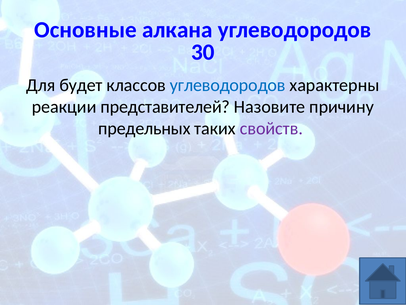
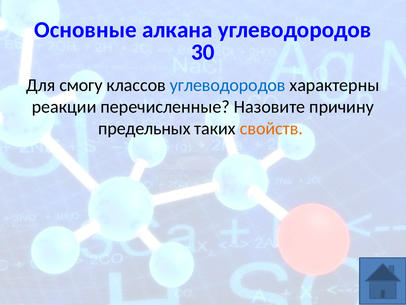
будет: будет -> смогу
представителей: представителей -> перечисленные
свойств colour: purple -> orange
